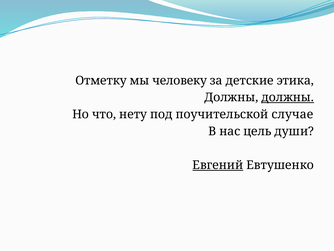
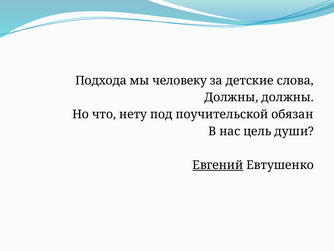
Отметку: Отметку -> Подхода
этика: этика -> слова
должны at (288, 97) underline: present -> none
случае: случае -> обязан
